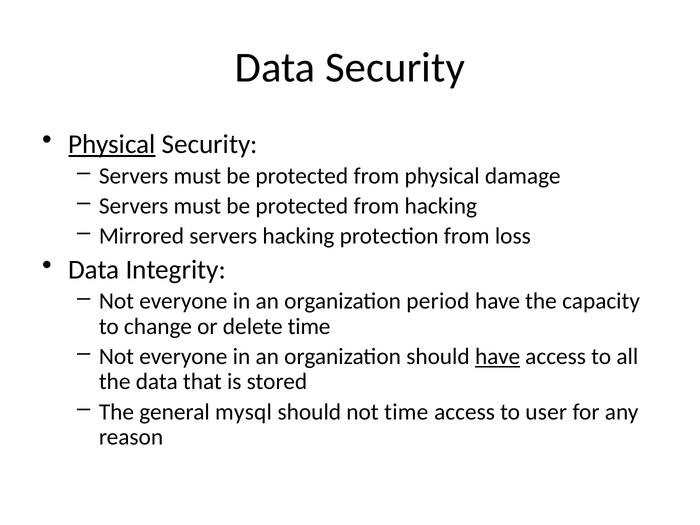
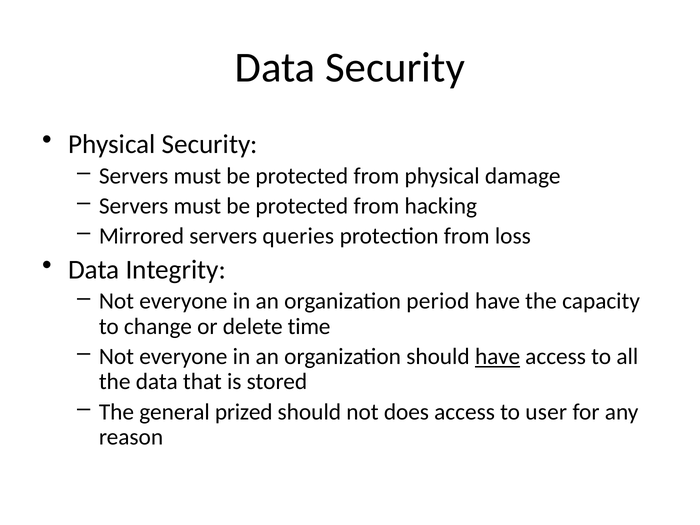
Physical at (112, 144) underline: present -> none
servers hacking: hacking -> queries
mysql: mysql -> prized
not time: time -> does
